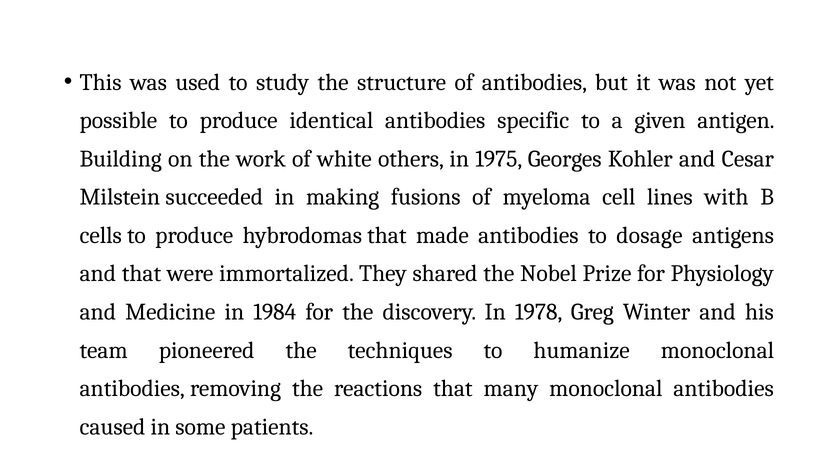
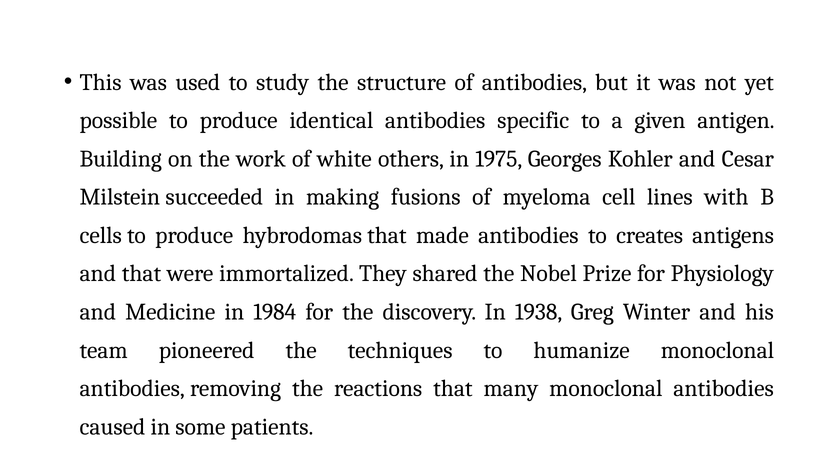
dosage: dosage -> creates
1978: 1978 -> 1938
